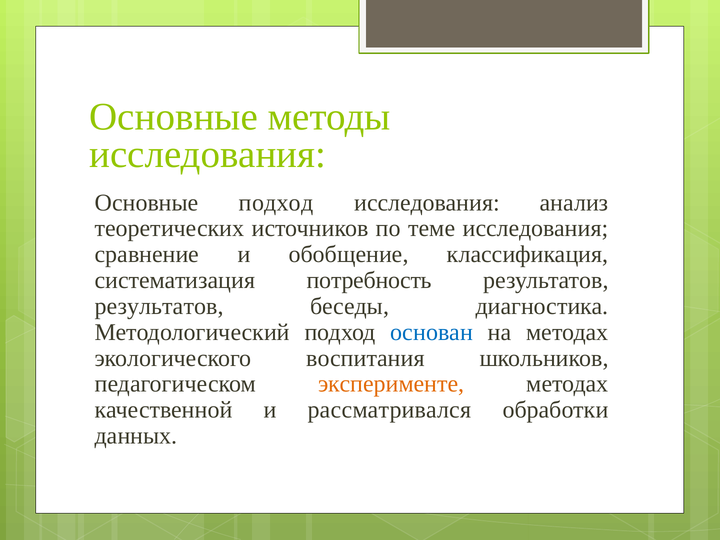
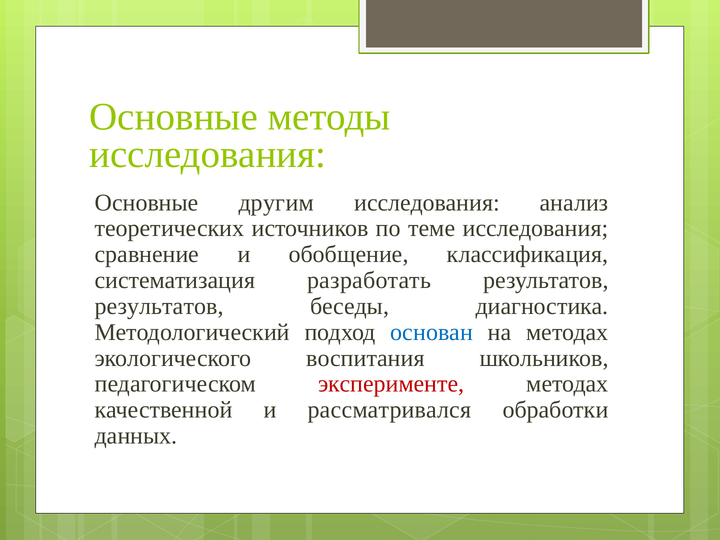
Основные подход: подход -> другим
потребность: потребность -> разработать
эксперименте colour: orange -> red
